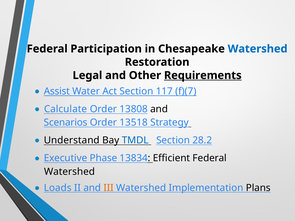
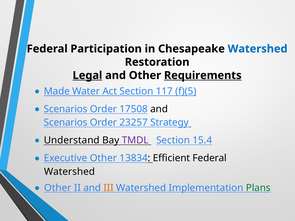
Legal underline: none -> present
Assist: Assist -> Made
f)(7: f)(7 -> f)(5
Calculate at (66, 109): Calculate -> Scenarios
13808: 13808 -> 17508
13518: 13518 -> 23257
TMDL colour: blue -> purple
28.2: 28.2 -> 15.4
Executive Phase: Phase -> Other
Loads at (58, 188): Loads -> Other
Plans colour: black -> green
